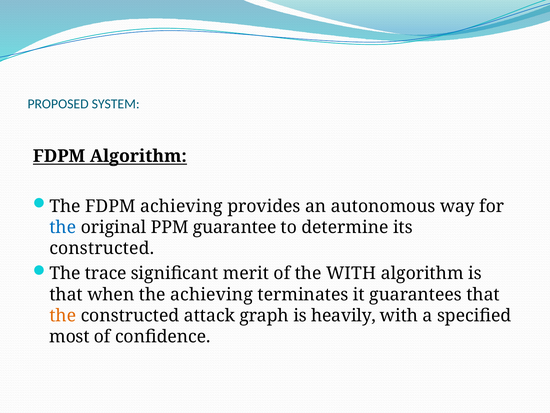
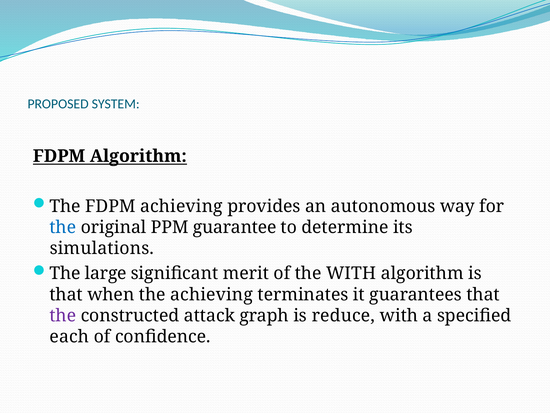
constructed at (102, 248): constructed -> simulations
trace: trace -> large
the at (63, 315) colour: orange -> purple
heavily: heavily -> reduce
most: most -> each
